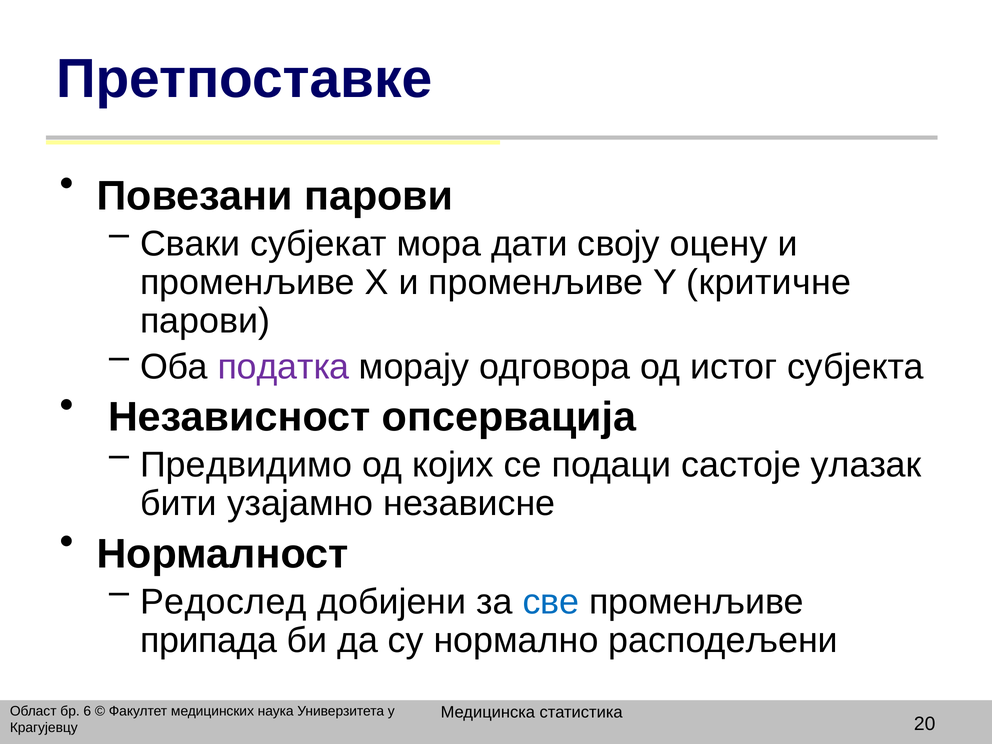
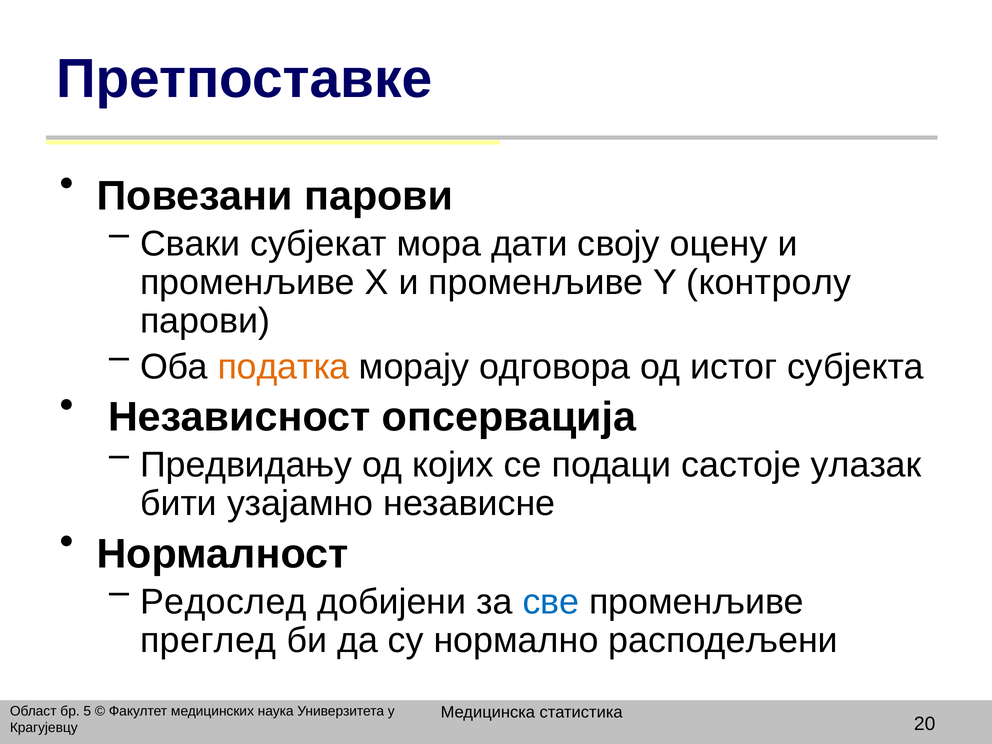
критичне: критичне -> контролу
податка colour: purple -> orange
Предвидимо: Предвидимо -> Предвидању
припада: припада -> преглед
6: 6 -> 5
